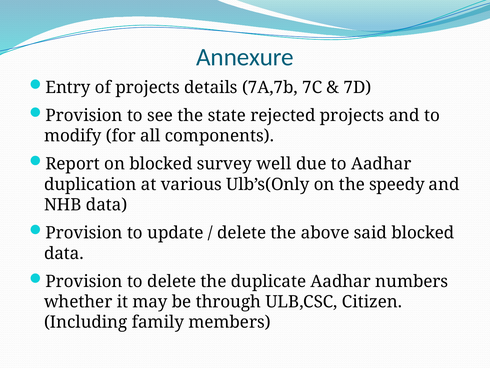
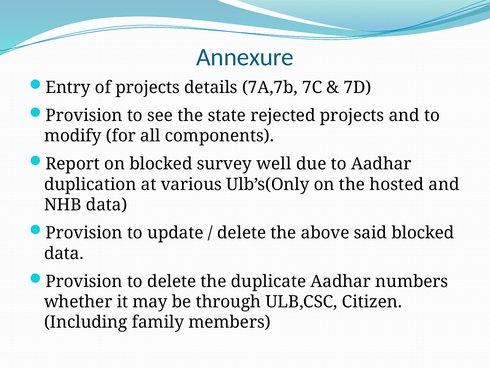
speedy: speedy -> hosted
